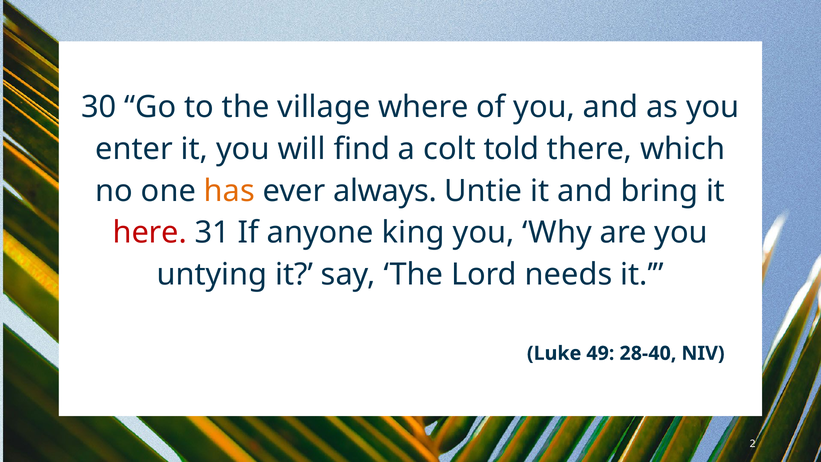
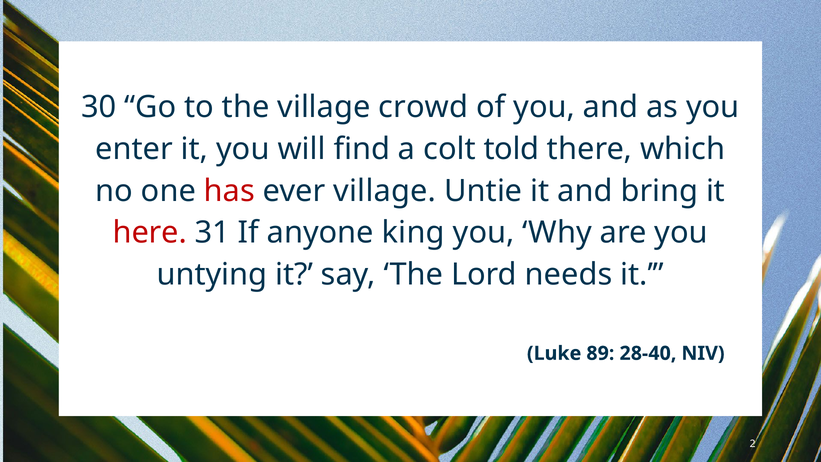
where: where -> crowd
has colour: orange -> red
ever always: always -> village
49: 49 -> 89
